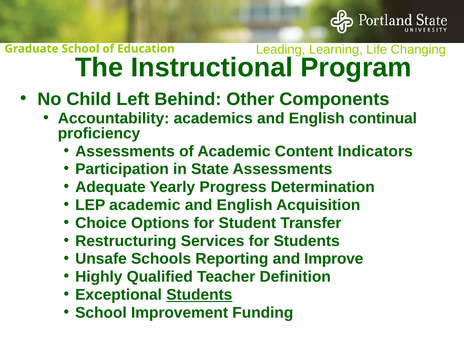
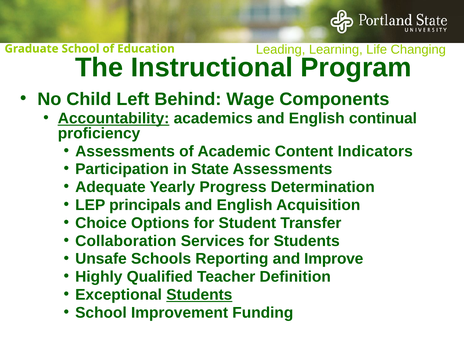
Other: Other -> Wage
Accountability underline: none -> present
LEP academic: academic -> principals
Restructuring: Restructuring -> Collaboration
